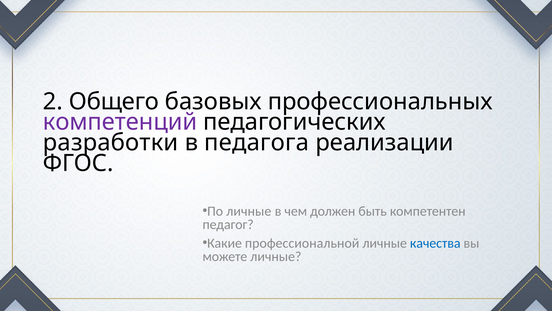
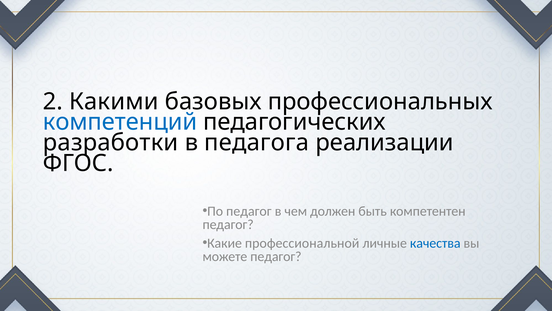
Общего: Общего -> Какими
компетенций colour: purple -> blue
По личные: личные -> педагог
можете личные: личные -> педагог
